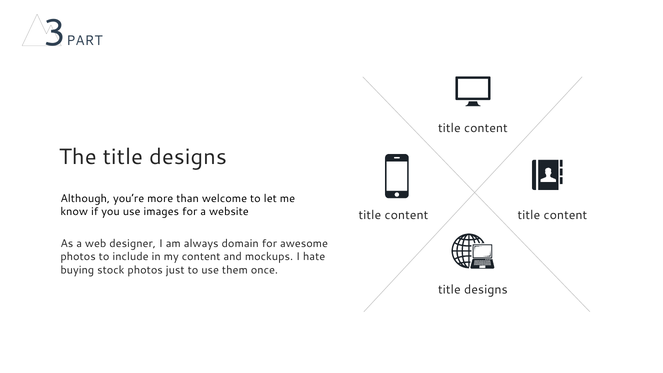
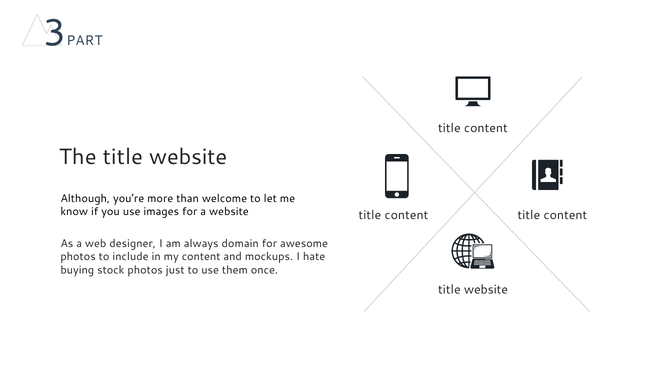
The title designs: designs -> website
designs at (486, 290): designs -> website
